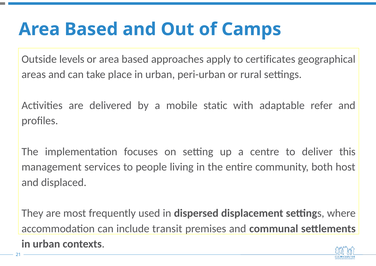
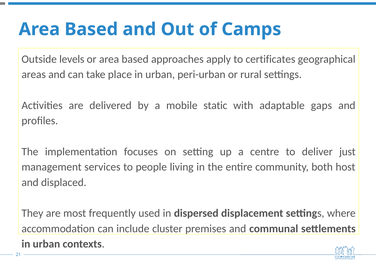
refer: refer -> gaps
this: this -> just
transit: transit -> cluster
